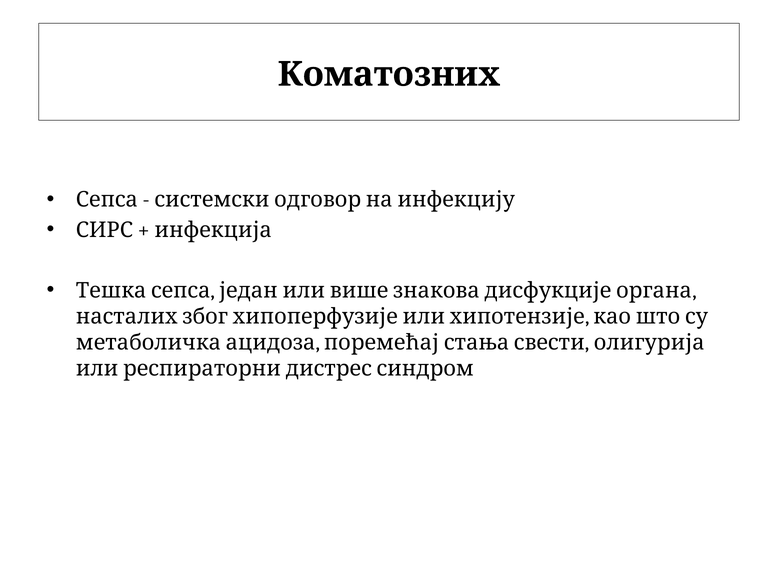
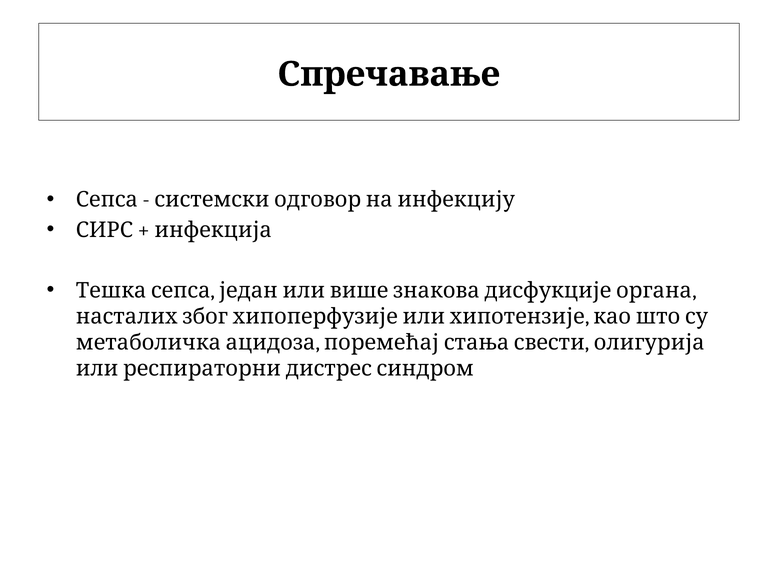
Коматозних: Коматозних -> Спречавање
